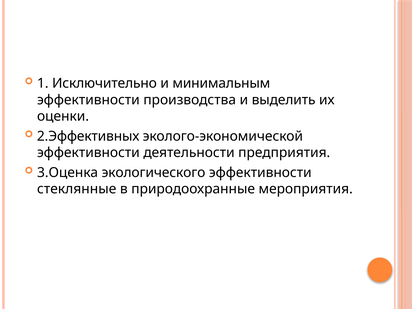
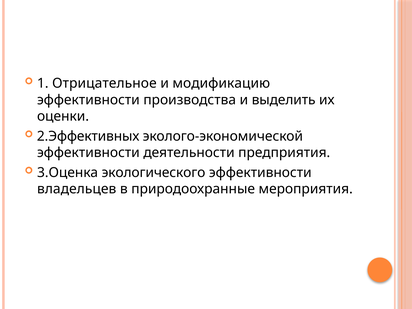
Исключительно: Исключительно -> Отрицательное
минимальным: минимальным -> модификацию
стеклянные: стеклянные -> владельцев
